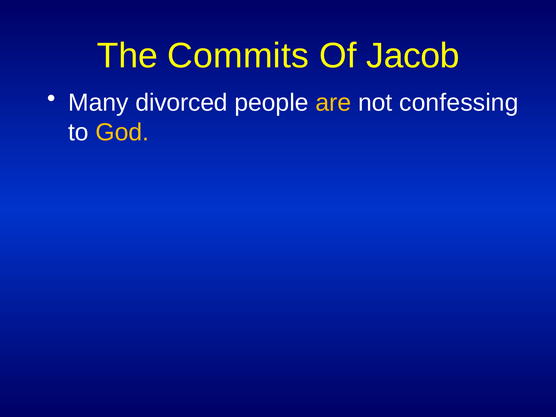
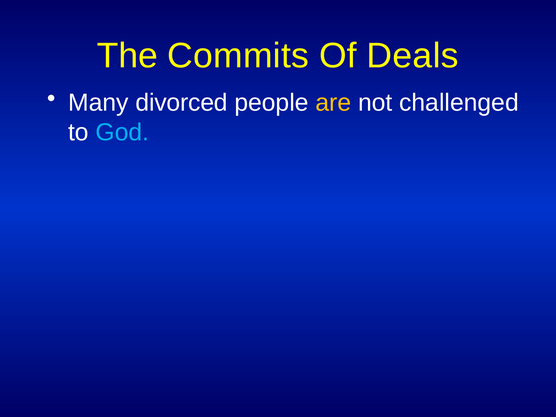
Jacob: Jacob -> Deals
confessing: confessing -> challenged
God colour: yellow -> light blue
